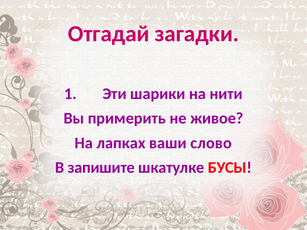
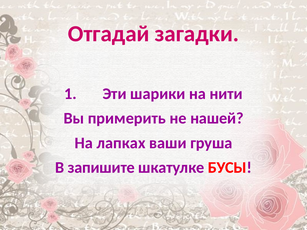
живое: живое -> нашей
слово: слово -> груша
